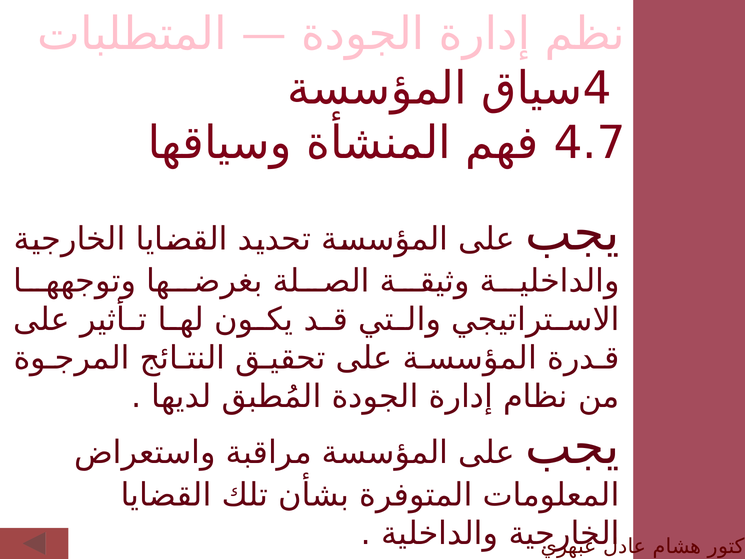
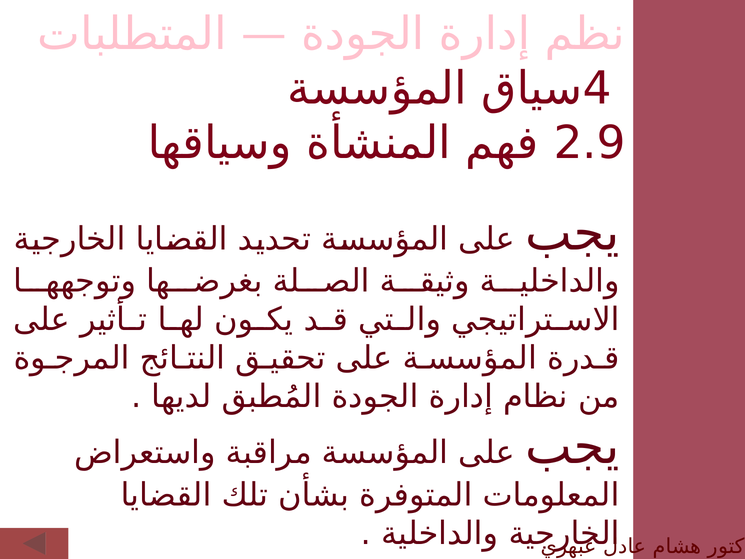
4.7: 4.7 -> 2.9
